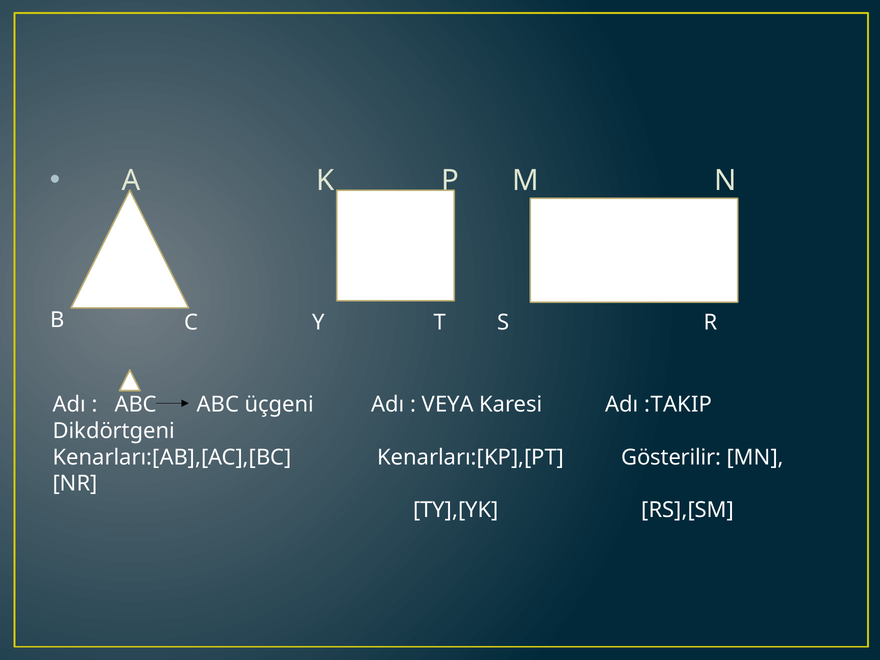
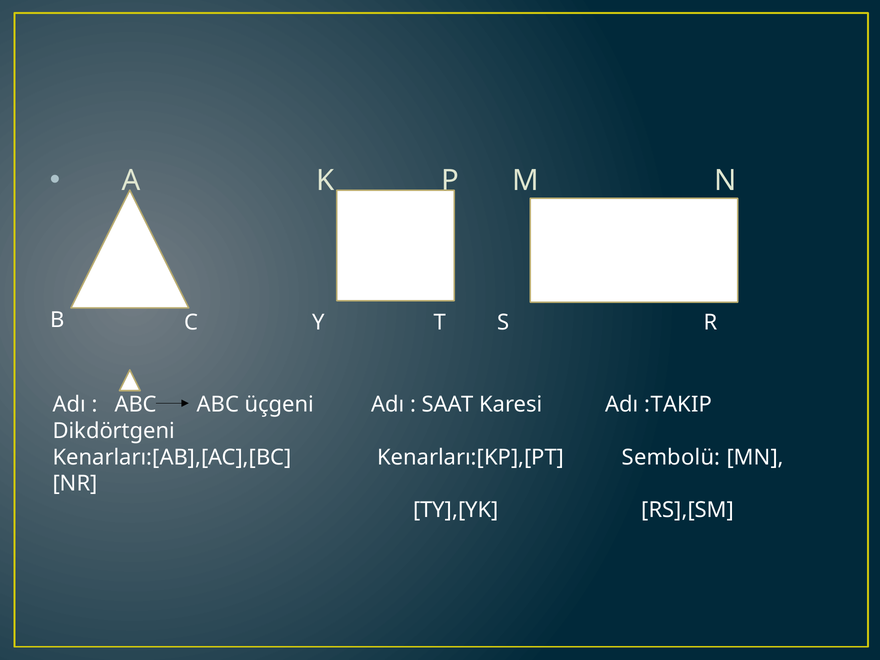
VEYA: VEYA -> SAAT
Gösterilir: Gösterilir -> Sembolü
